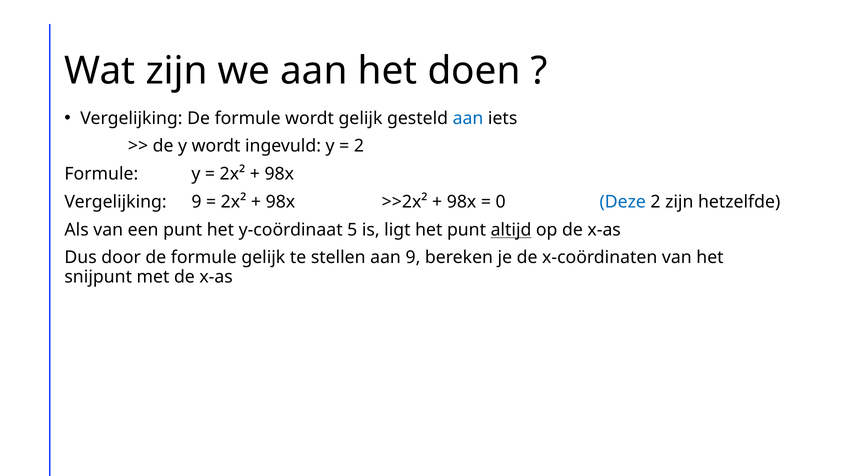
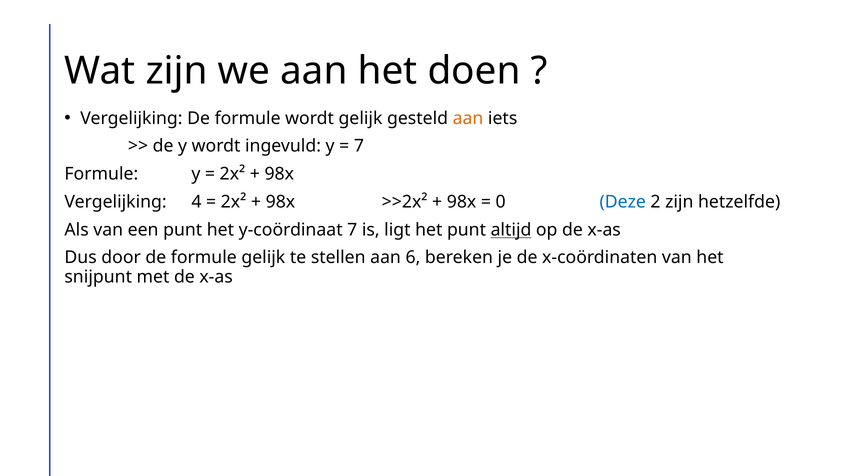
aan at (468, 118) colour: blue -> orange
2 at (359, 146): 2 -> 7
Vergelijking 9: 9 -> 4
y-coördinaat 5: 5 -> 7
aan 9: 9 -> 6
